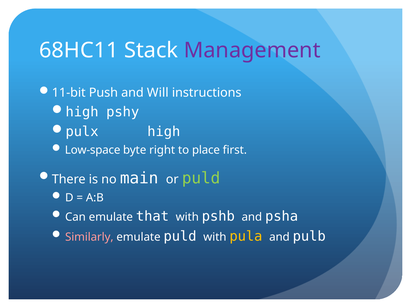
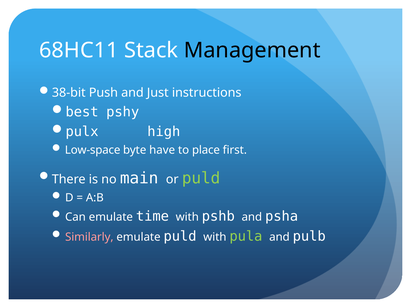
Management colour: purple -> black
11-bit: 11-bit -> 38-bit
Will: Will -> Just
high at (82, 112): high -> best
right: right -> have
that: that -> time
pula colour: yellow -> light green
